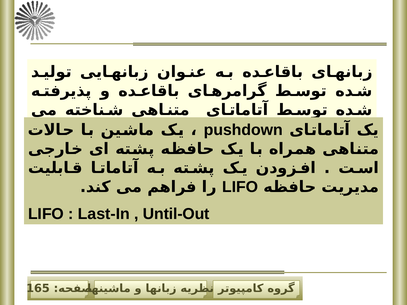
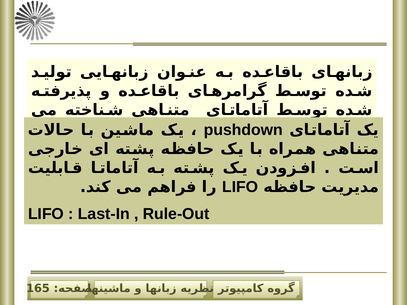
Until-Out: Until-Out -> Rule-Out
